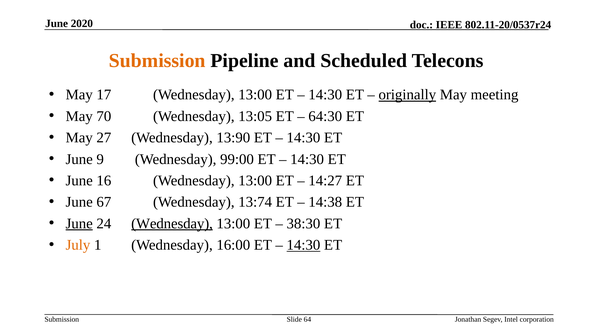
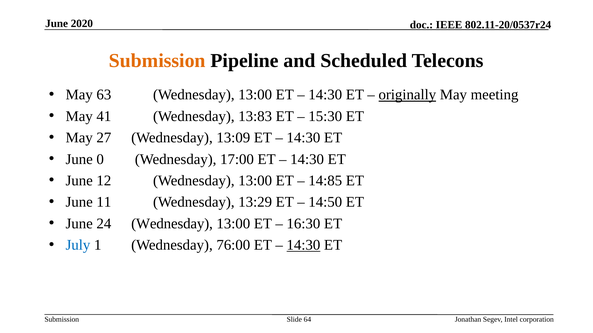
17: 17 -> 63
70: 70 -> 41
13:05: 13:05 -> 13:83
64:30: 64:30 -> 15:30
13:90: 13:90 -> 13:09
9: 9 -> 0
99:00: 99:00 -> 17:00
16: 16 -> 12
14:27: 14:27 -> 14:85
67: 67 -> 11
13:74: 13:74 -> 13:29
14:38: 14:38 -> 14:50
June at (79, 224) underline: present -> none
Wednesday at (172, 224) underline: present -> none
38:30: 38:30 -> 16:30
July colour: orange -> blue
16:00: 16:00 -> 76:00
